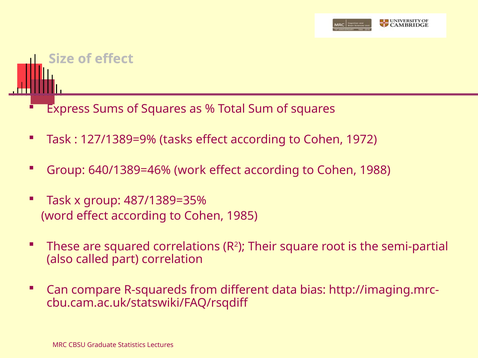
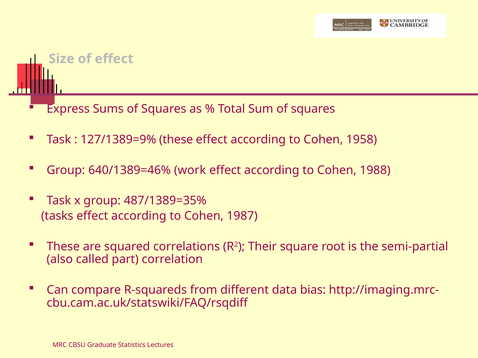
127/1389=9% tasks: tasks -> these
1972: 1972 -> 1958
word: word -> tasks
1985: 1985 -> 1987
